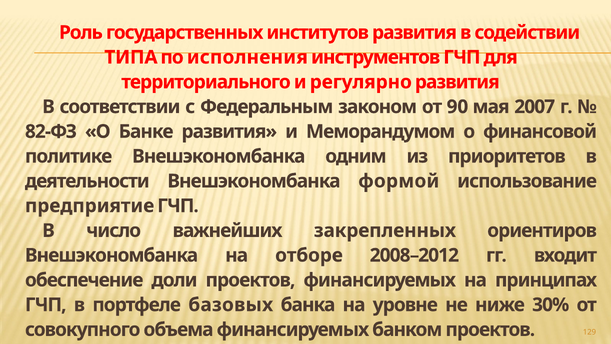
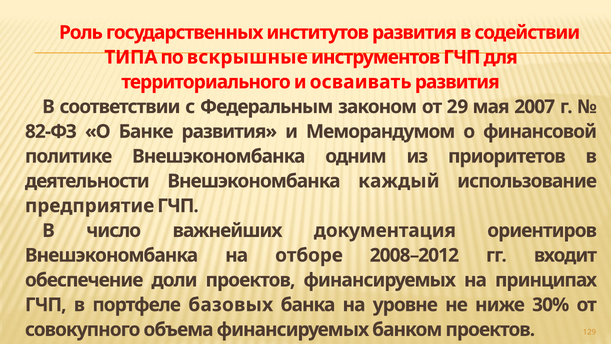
исполнения: исполнения -> вскрышные
регулярно: регулярно -> осваивать
90: 90 -> 29
формой: формой -> каждый
закрепленных: закрепленных -> документация
